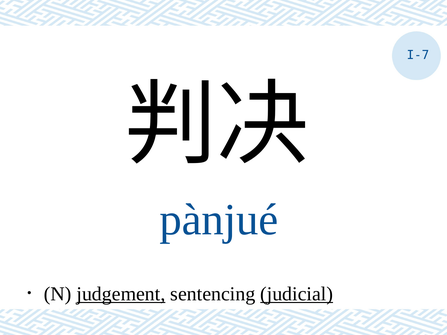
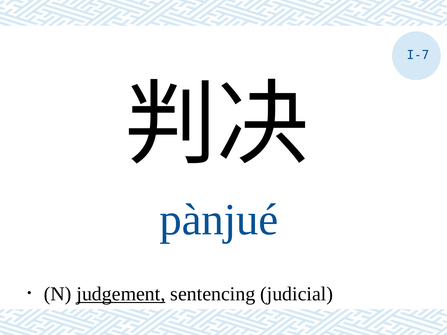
judicial underline: present -> none
